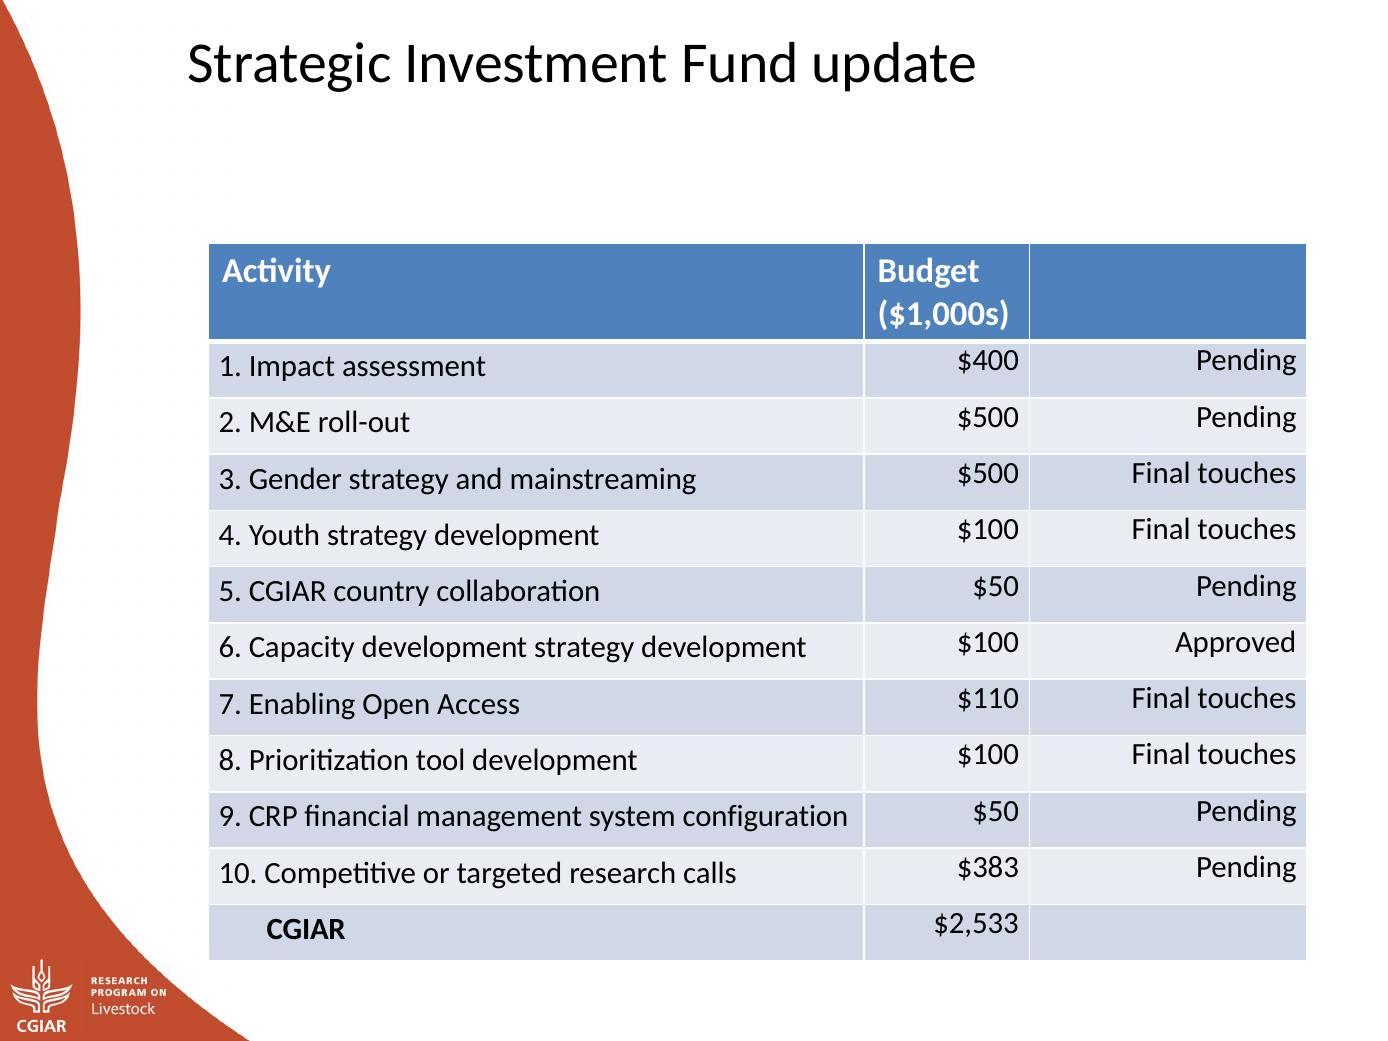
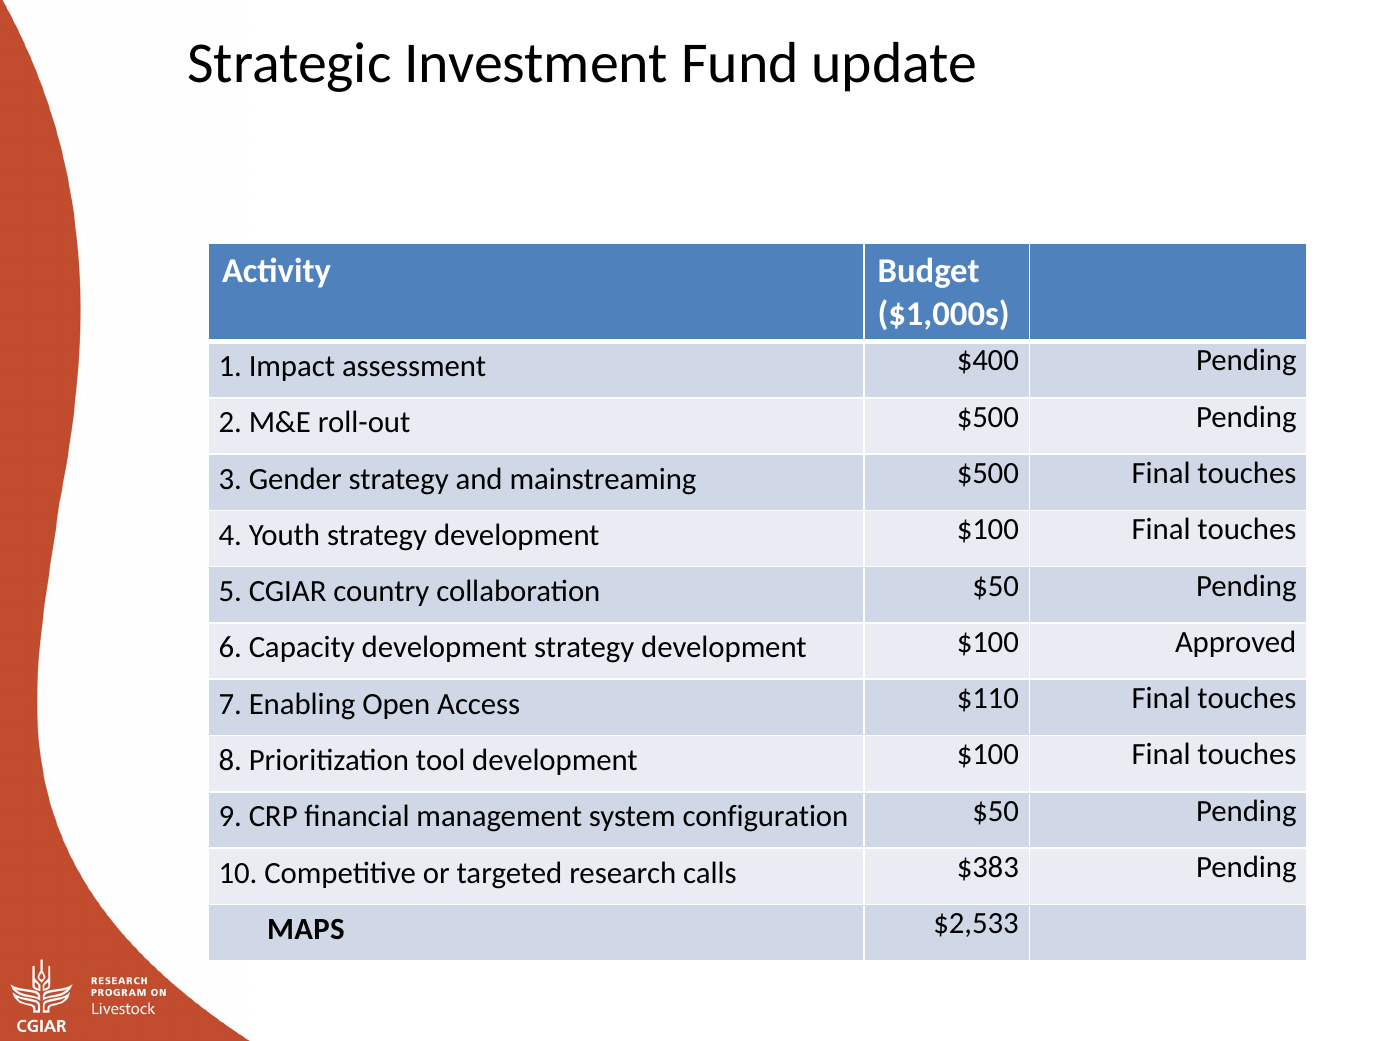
CGIAR at (306, 929): CGIAR -> MAPS
